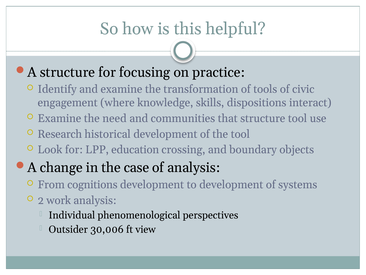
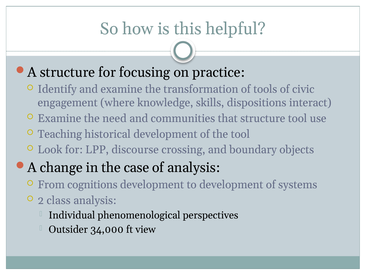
Research: Research -> Teaching
education: education -> discourse
work: work -> class
30,006: 30,006 -> 34,000
